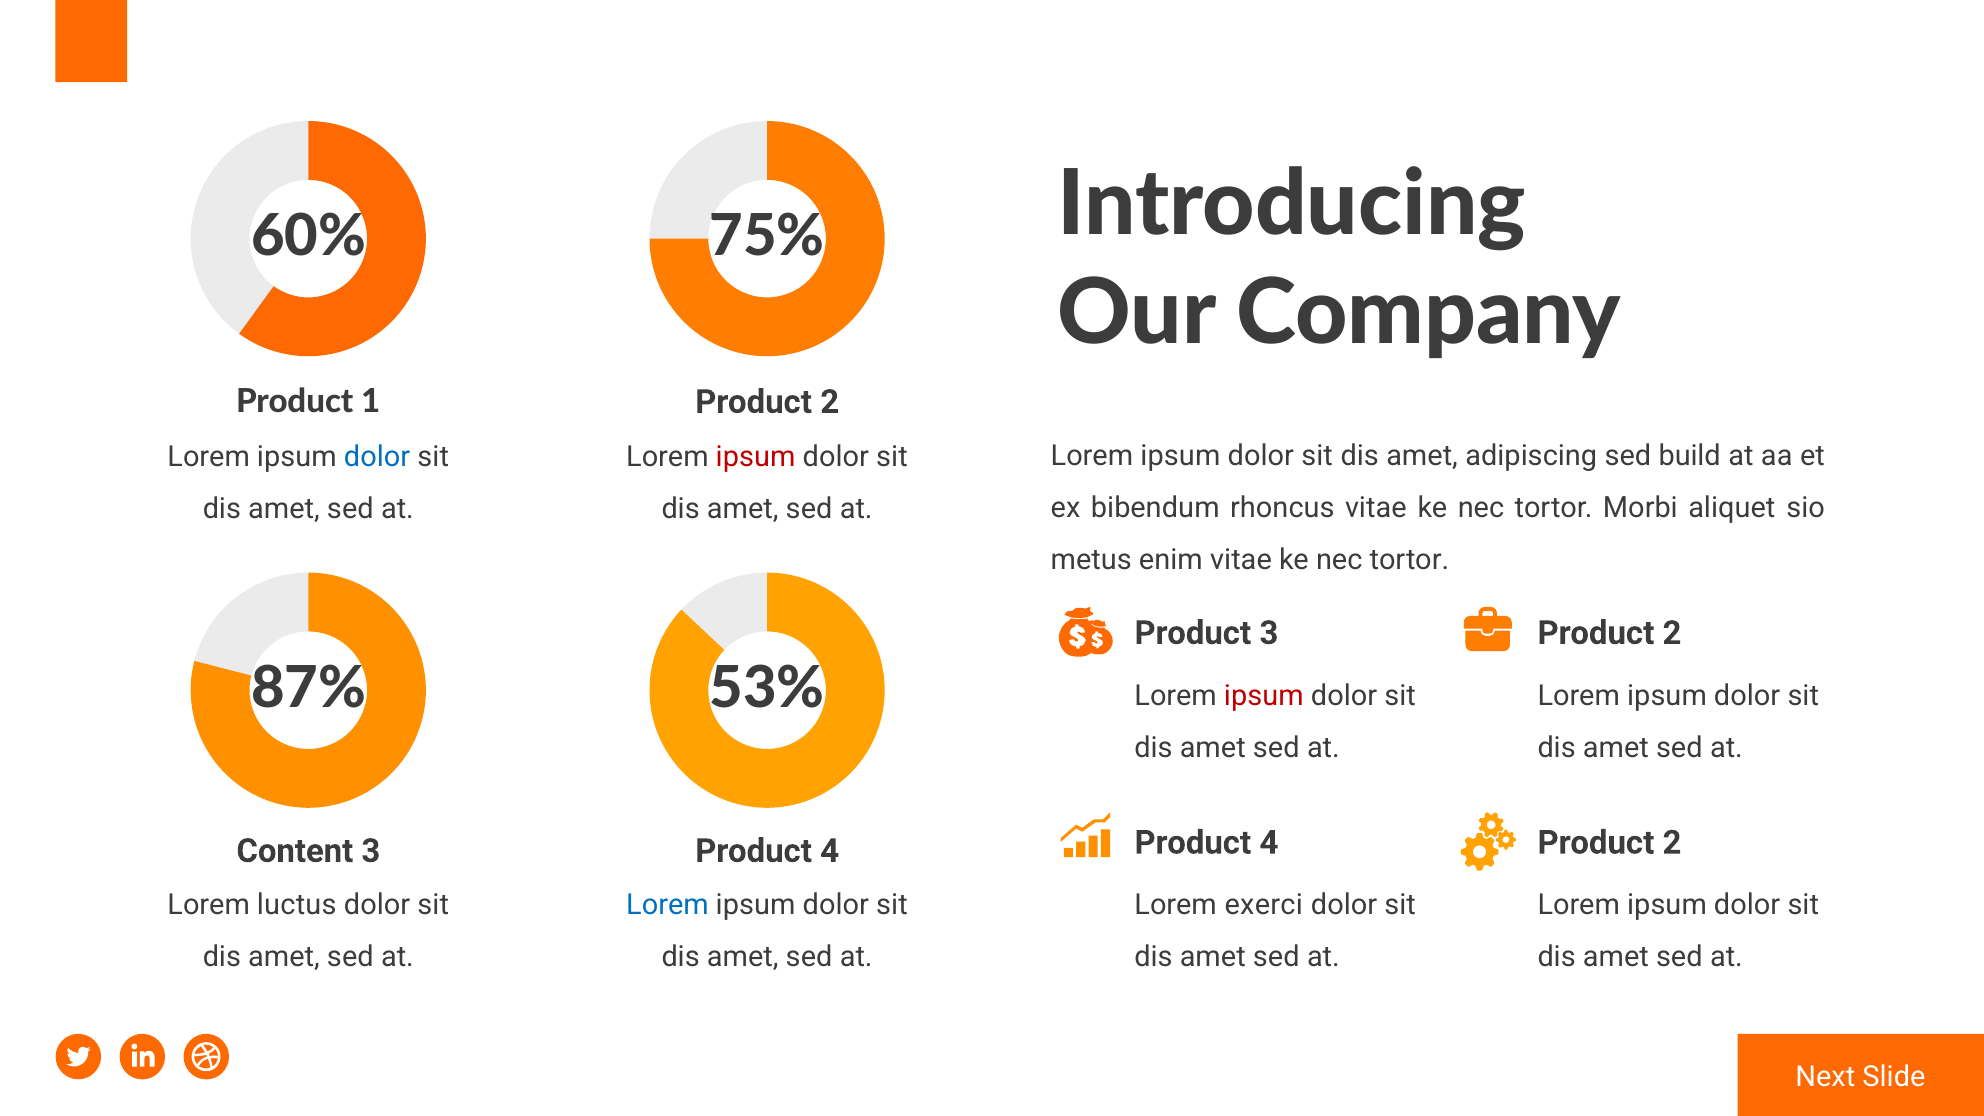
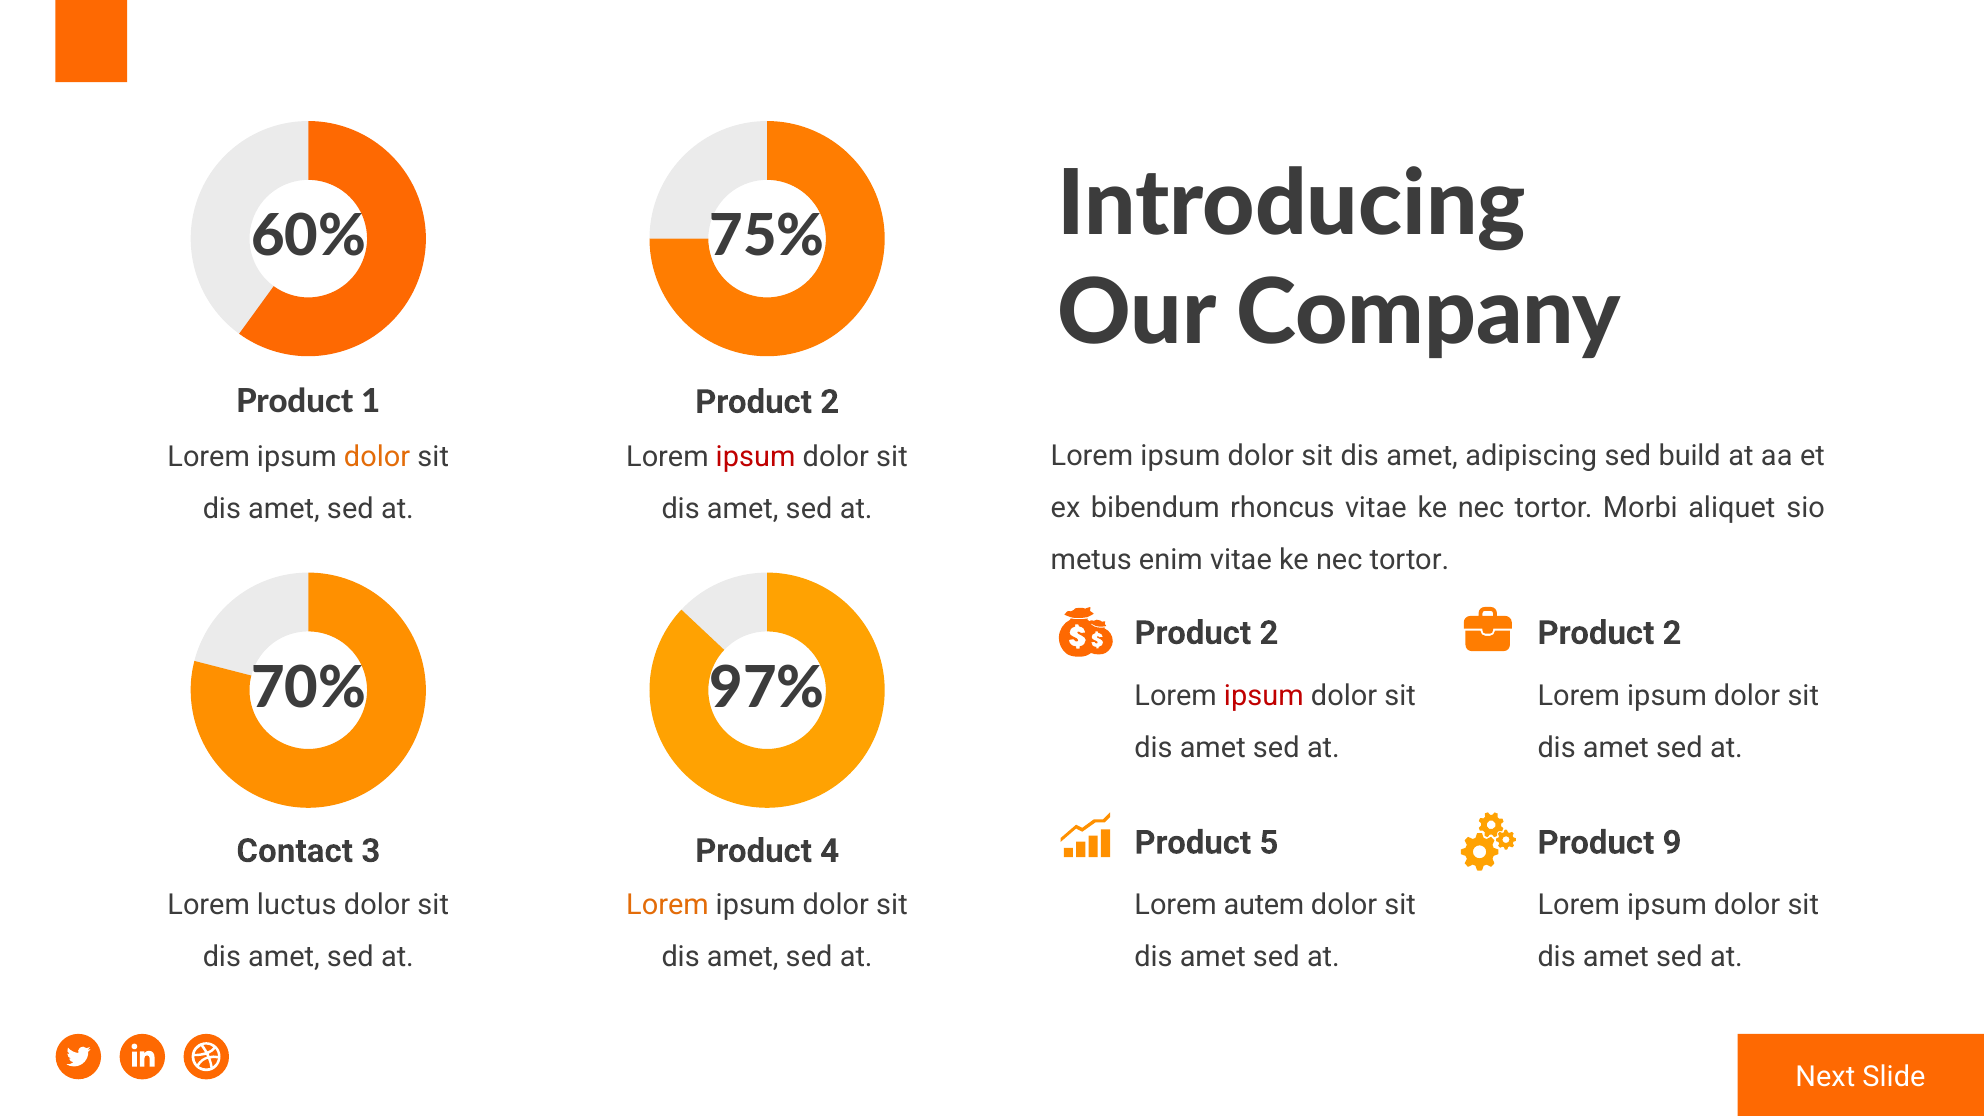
dolor at (377, 457) colour: blue -> orange
3 at (1269, 633): 3 -> 2
87%: 87% -> 70%
53%: 53% -> 97%
4 at (1269, 843): 4 -> 5
2 at (1672, 843): 2 -> 9
Content: Content -> Contact
Lorem at (667, 905) colour: blue -> orange
exerci: exerci -> autem
